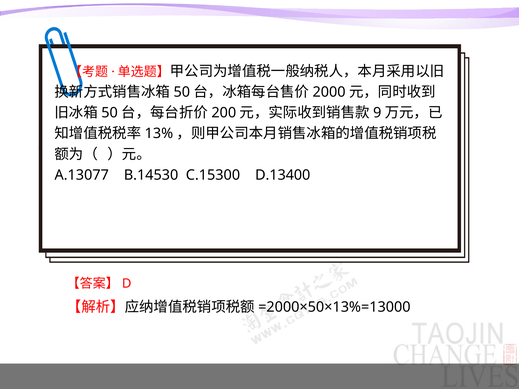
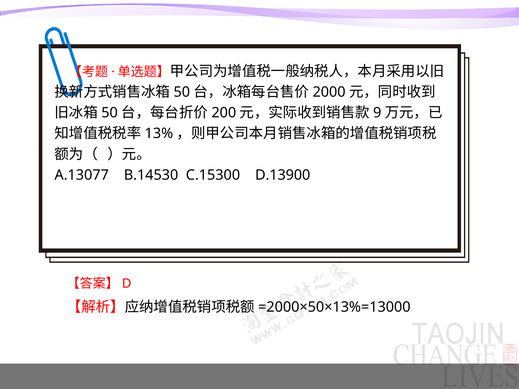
D.13400: D.13400 -> D.13900
